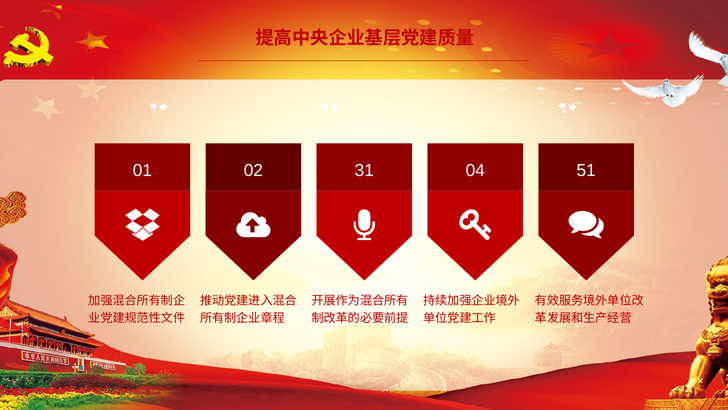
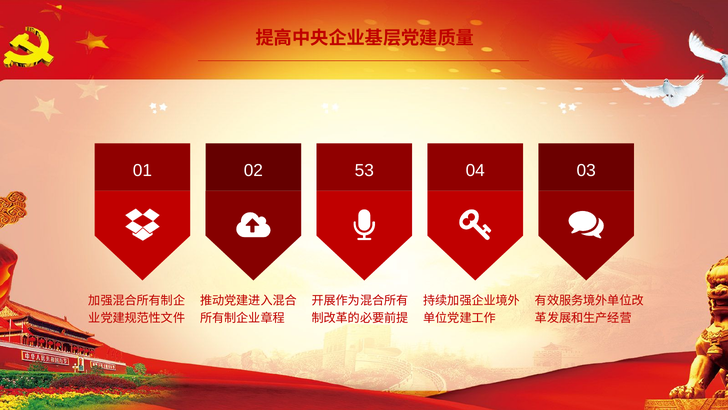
31: 31 -> 53
51: 51 -> 03
